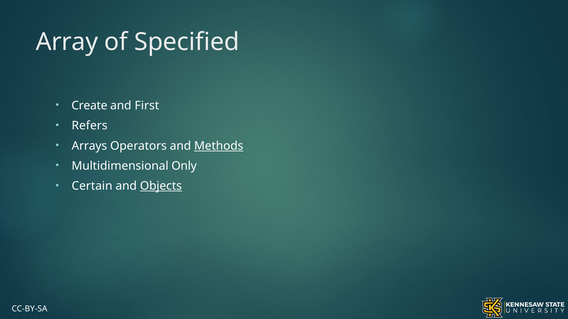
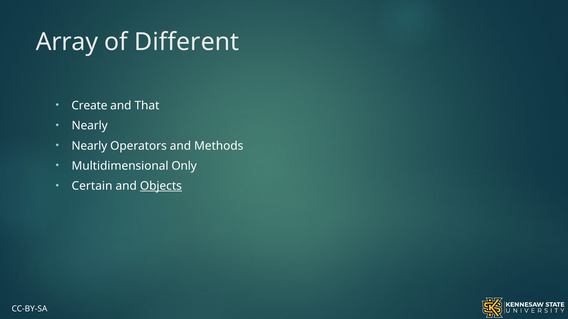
Specified: Specified -> Different
First: First -> That
Refers at (90, 126): Refers -> Nearly
Arrays at (89, 146): Arrays -> Nearly
Methods underline: present -> none
